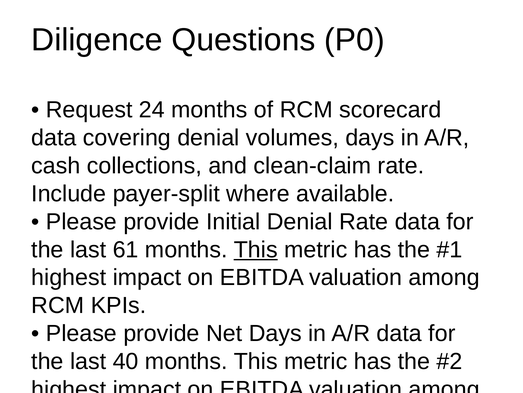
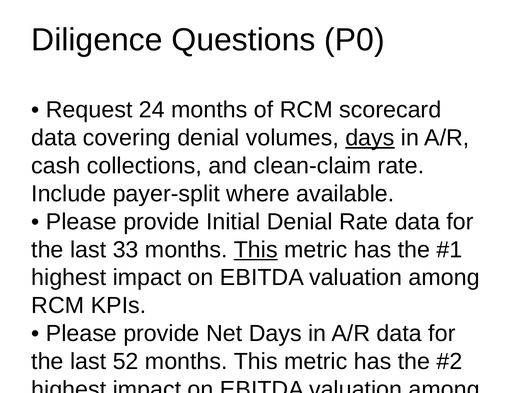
days at (370, 138) underline: none -> present
61: 61 -> 33
40: 40 -> 52
